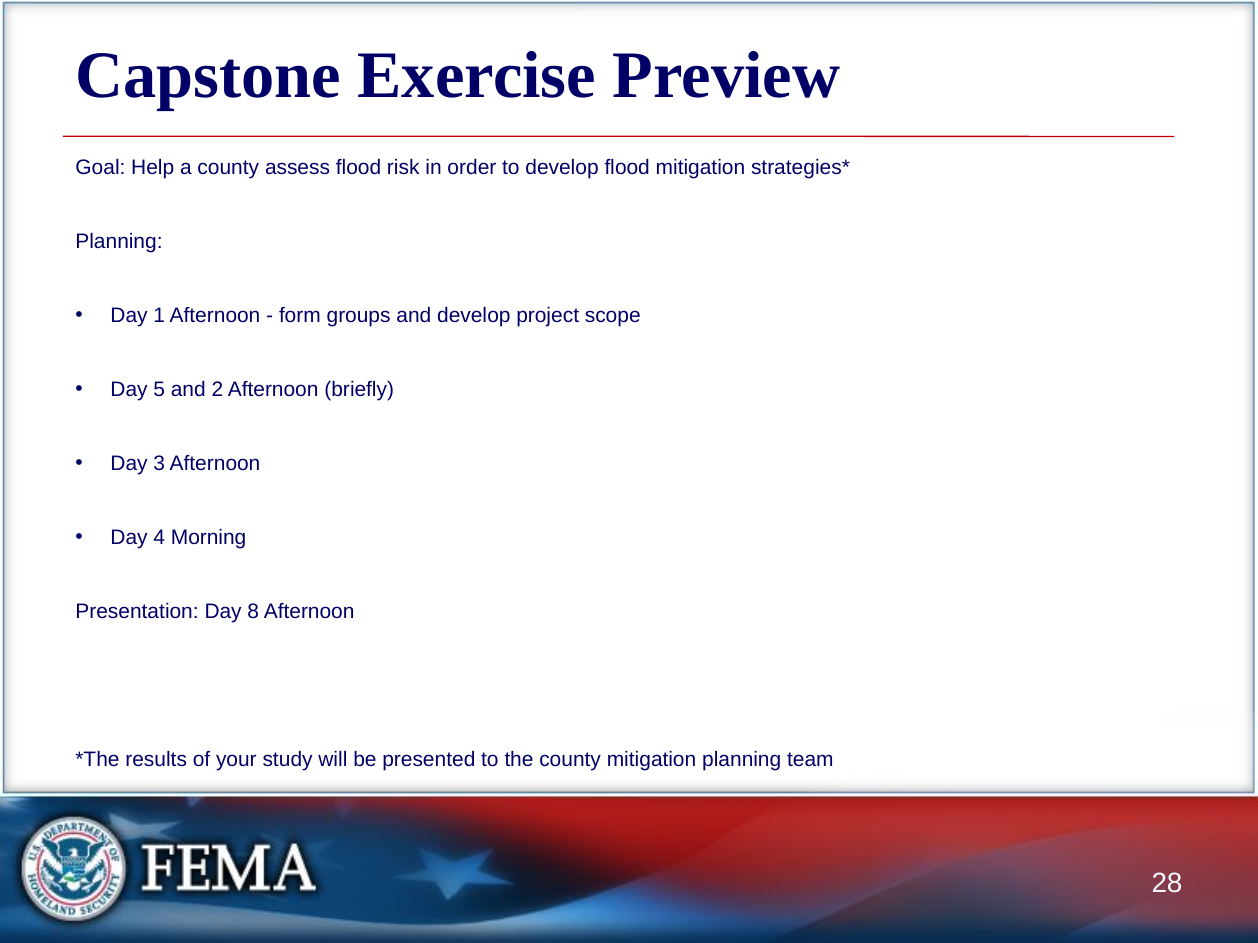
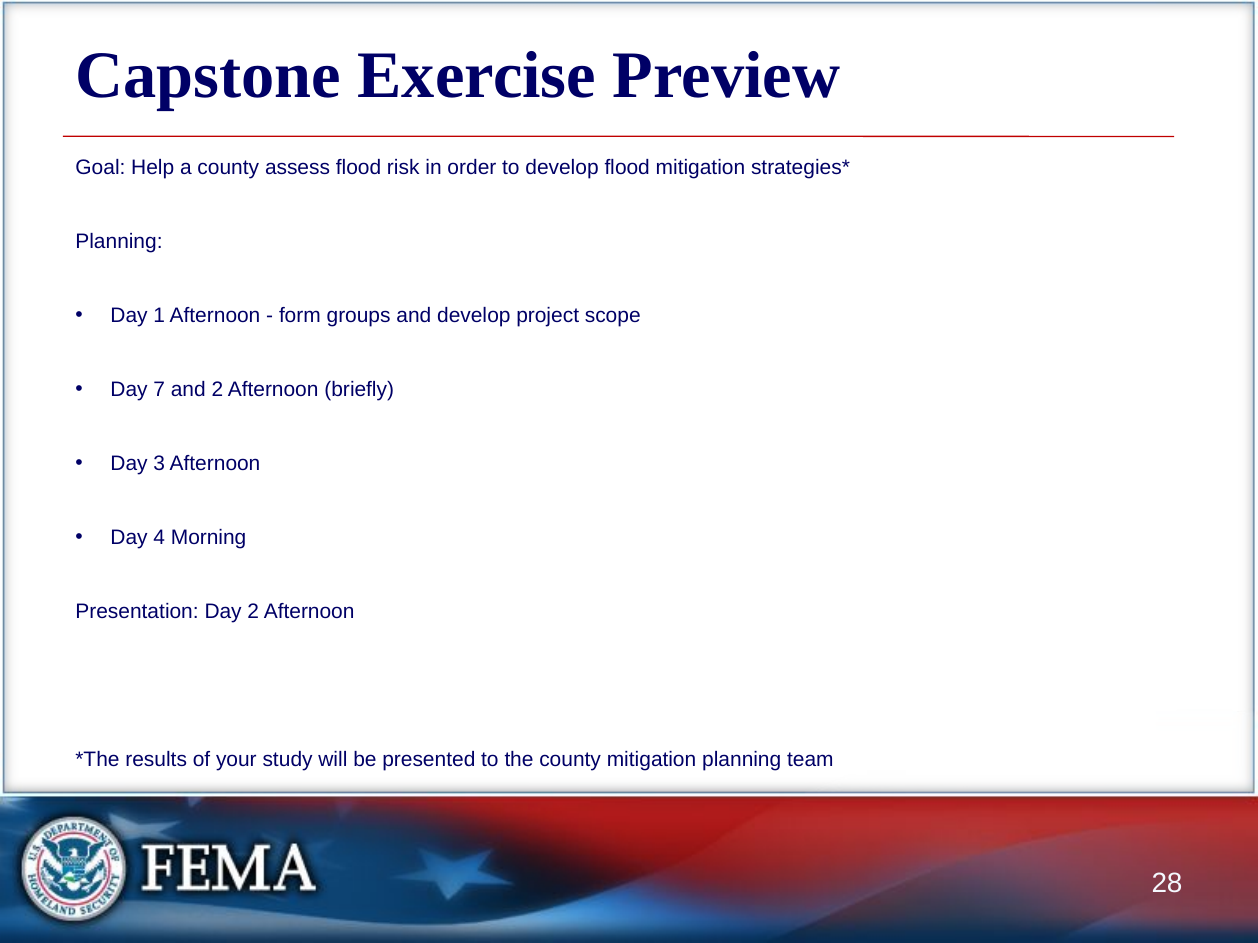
5: 5 -> 7
Day 8: 8 -> 2
